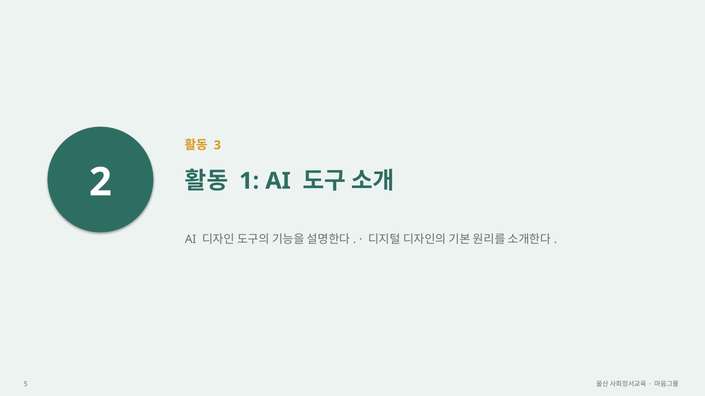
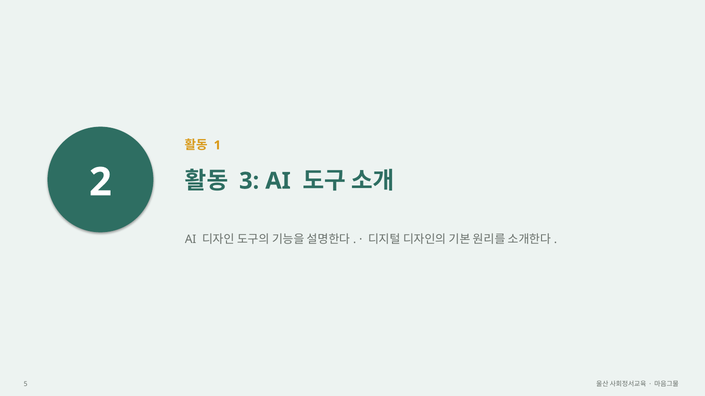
3: 3 -> 1
1: 1 -> 3
